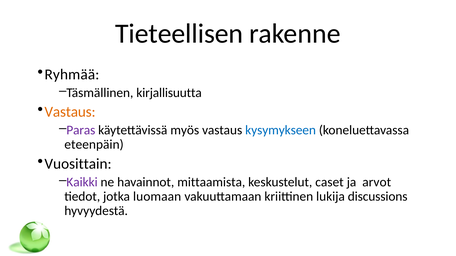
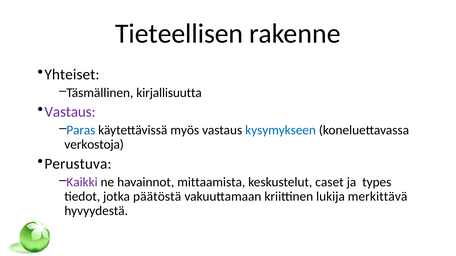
Ryhmää: Ryhmää -> Yhteiset
Vastaus at (70, 112) colour: orange -> purple
Paras colour: purple -> blue
eteenpäin: eteenpäin -> verkostoja
Vuosittain: Vuosittain -> Perustuva
arvot: arvot -> types
luomaan: luomaan -> päätöstä
discussions: discussions -> merkittävä
